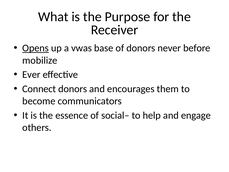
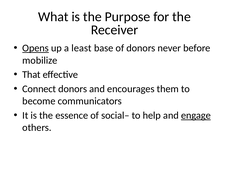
vwas: vwas -> least
Ever: Ever -> That
engage underline: none -> present
